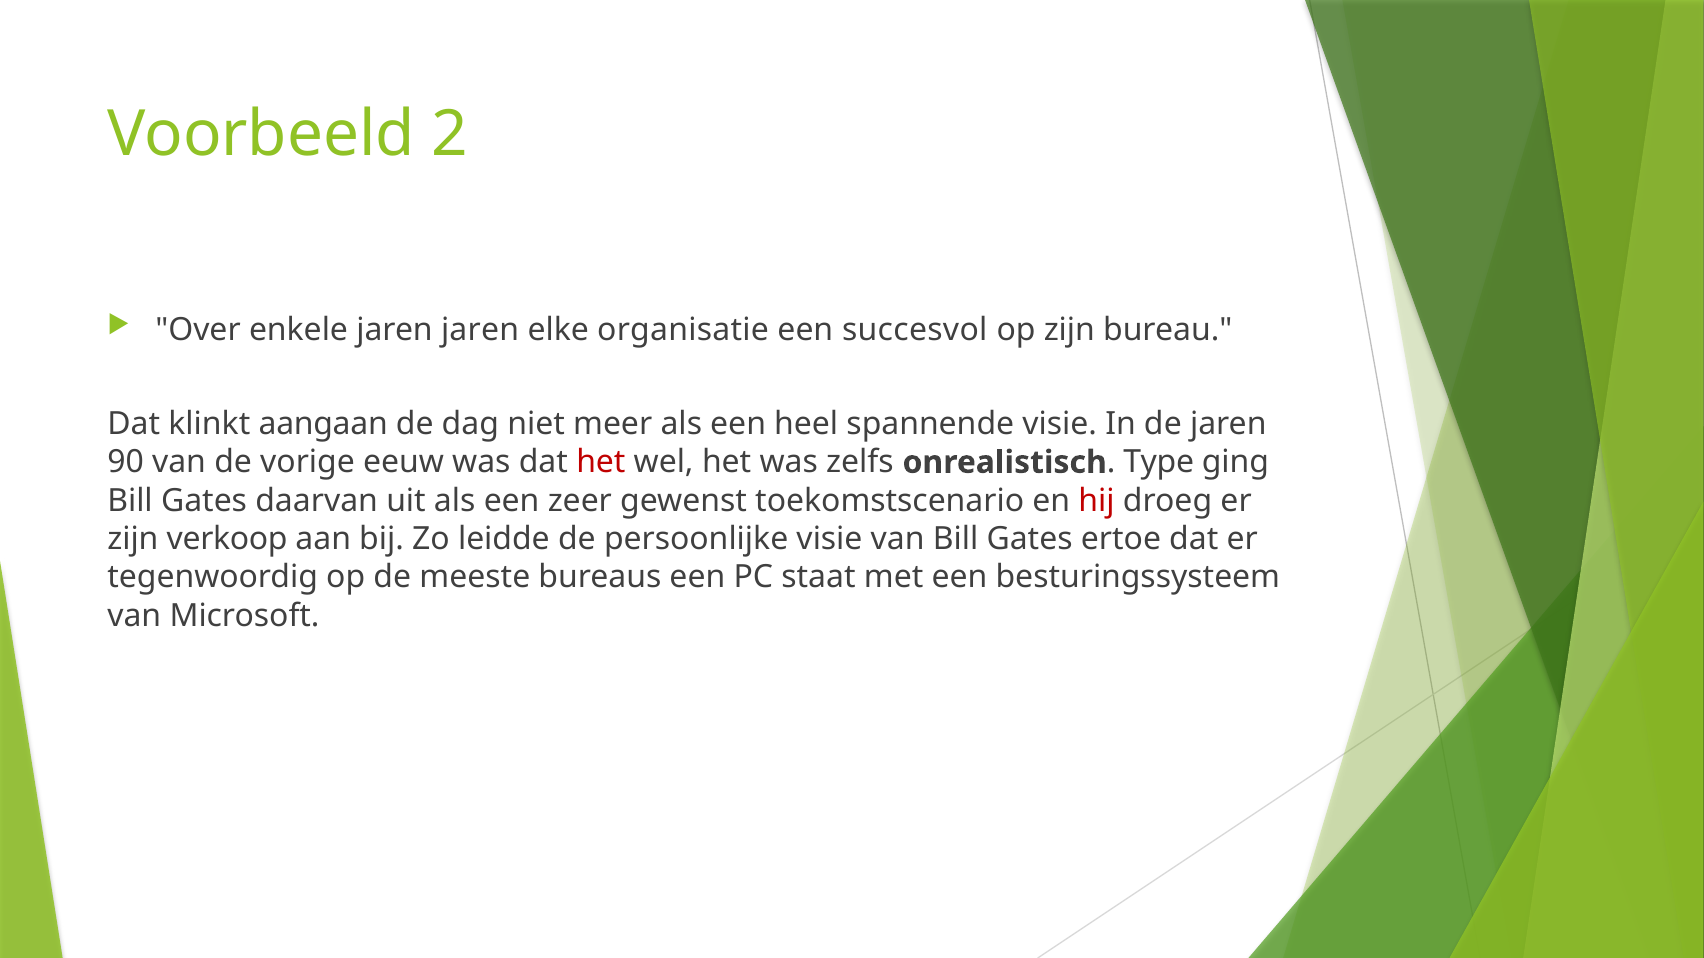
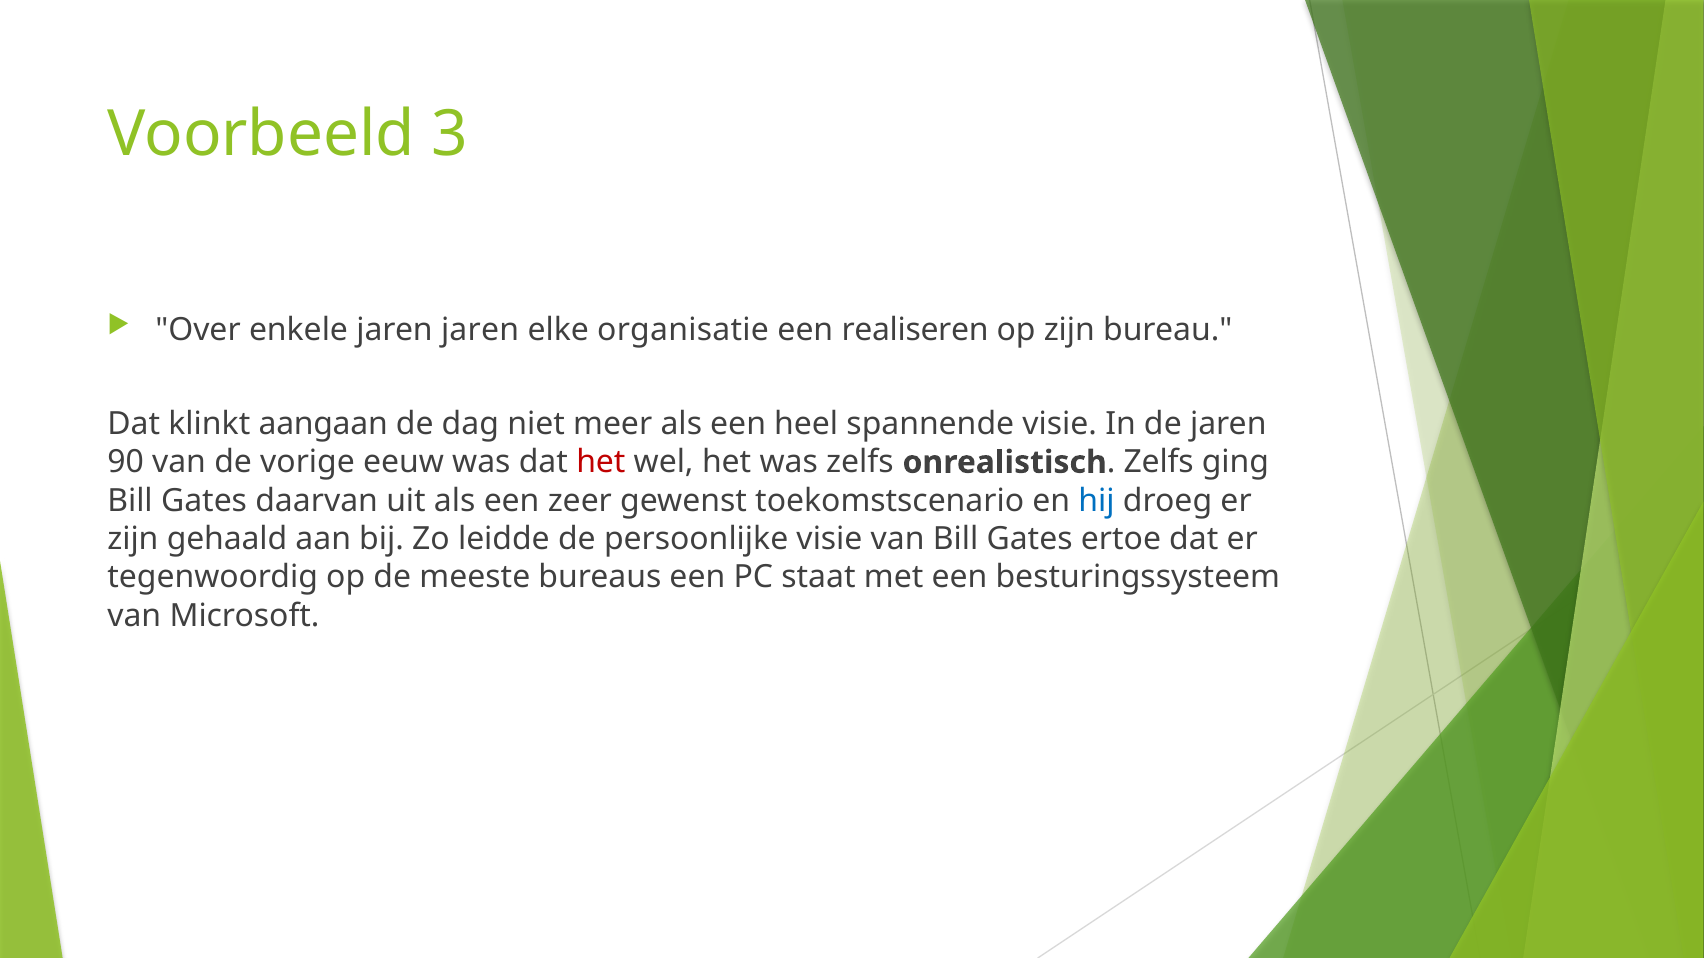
2: 2 -> 3
succesvol: succesvol -> realiseren
Type at (1159, 463): Type -> Zelfs
hij colour: red -> blue
verkoop: verkoop -> gehaald
